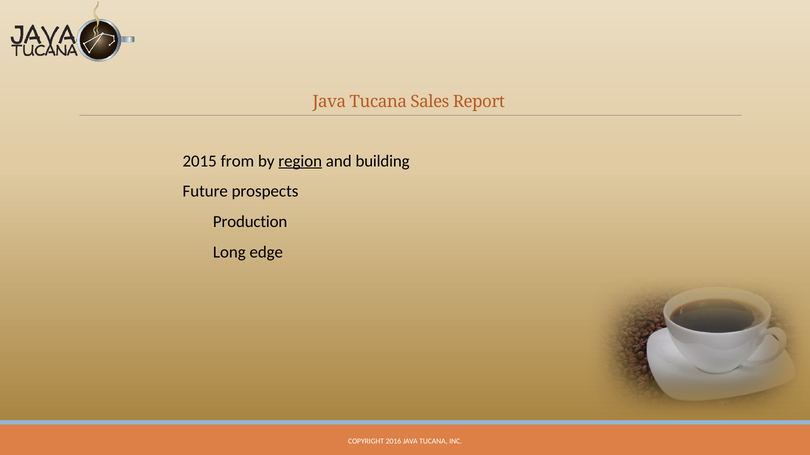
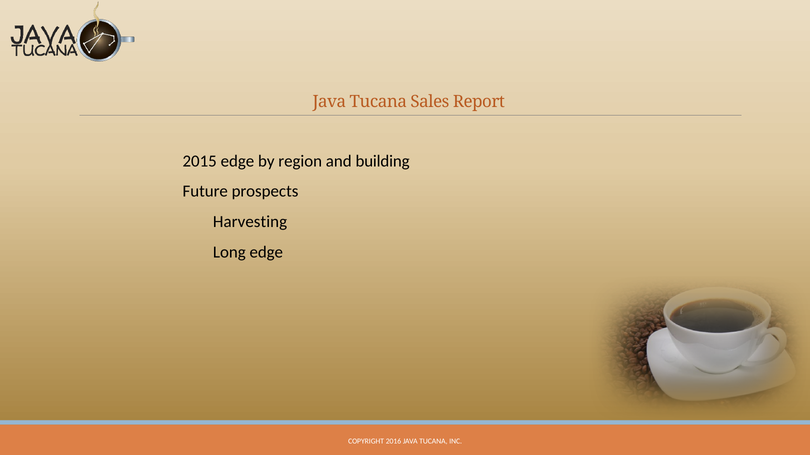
2015 from: from -> edge
region underline: present -> none
Production: Production -> Harvesting
